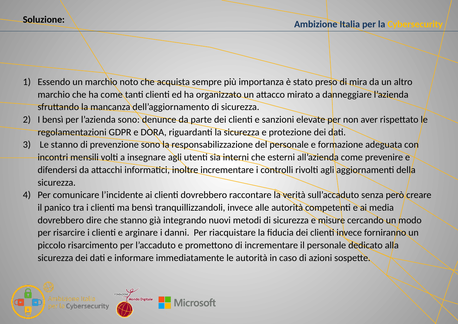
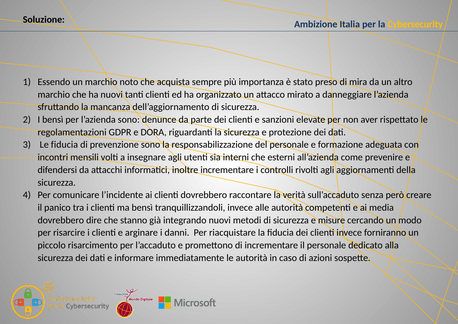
ha come: come -> nuovi
Le stanno: stanno -> fiducia
